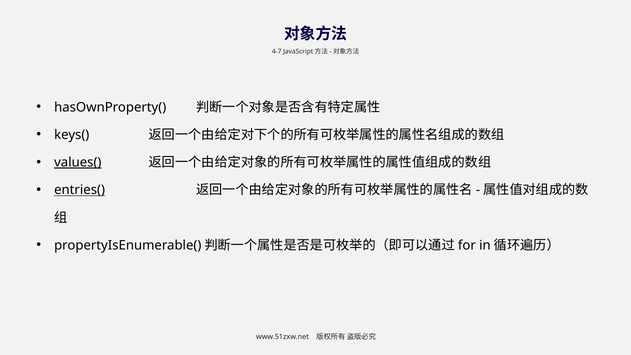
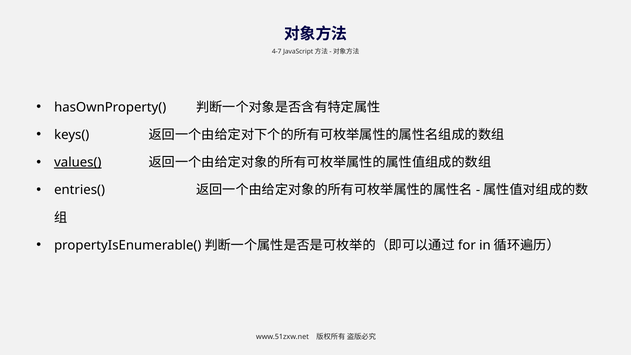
entries( underline: present -> none
